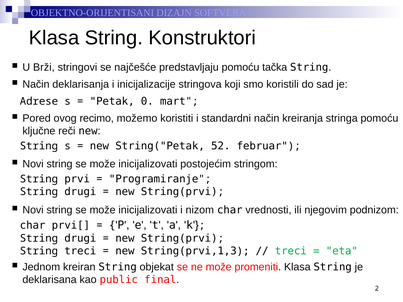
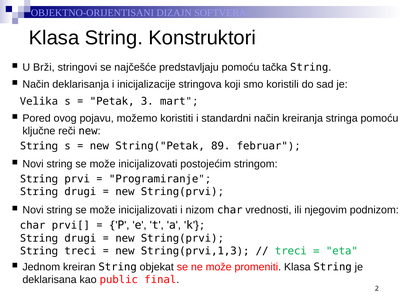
Adrese: Adrese -> Velika
0: 0 -> 3
recimo: recimo -> pojavu
52: 52 -> 89
